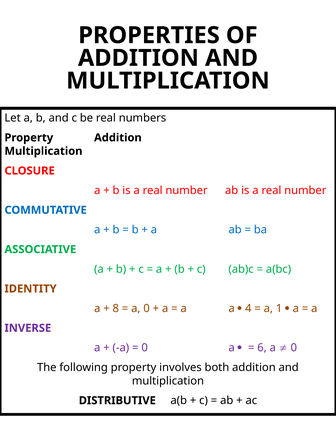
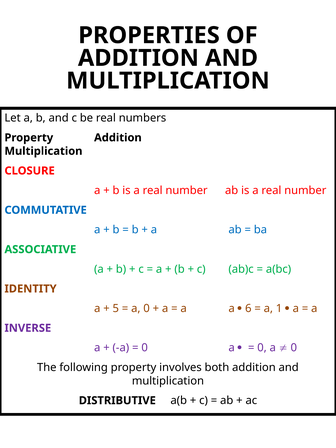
8: 8 -> 5
4: 4 -> 6
6 at (262, 348): 6 -> 0
